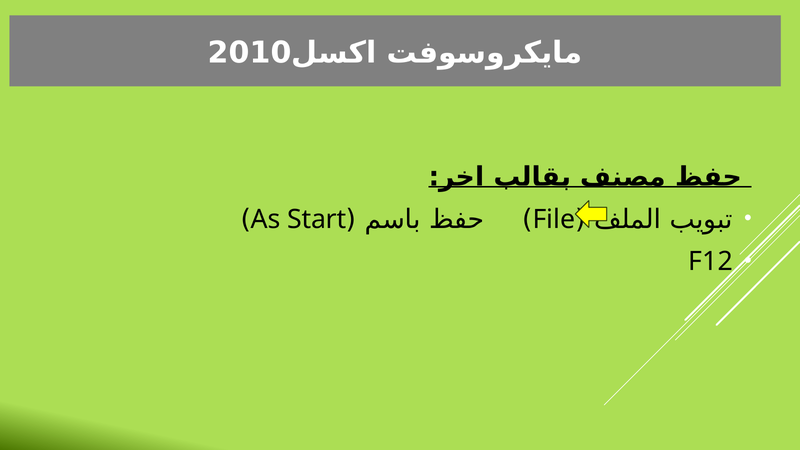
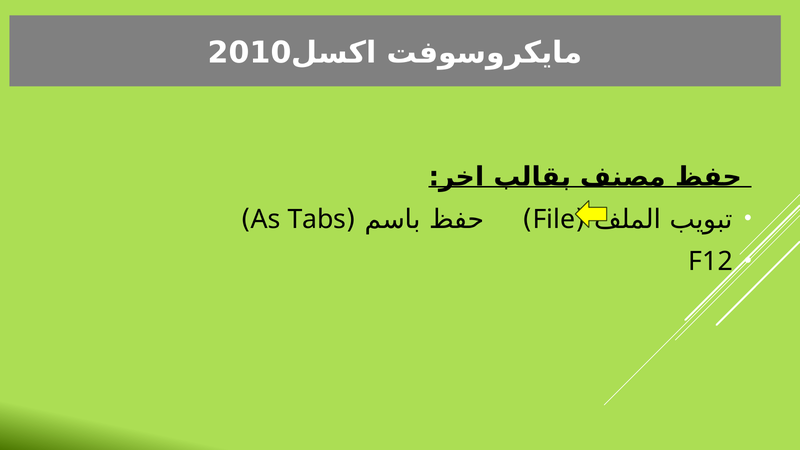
Start: Start -> Tabs
